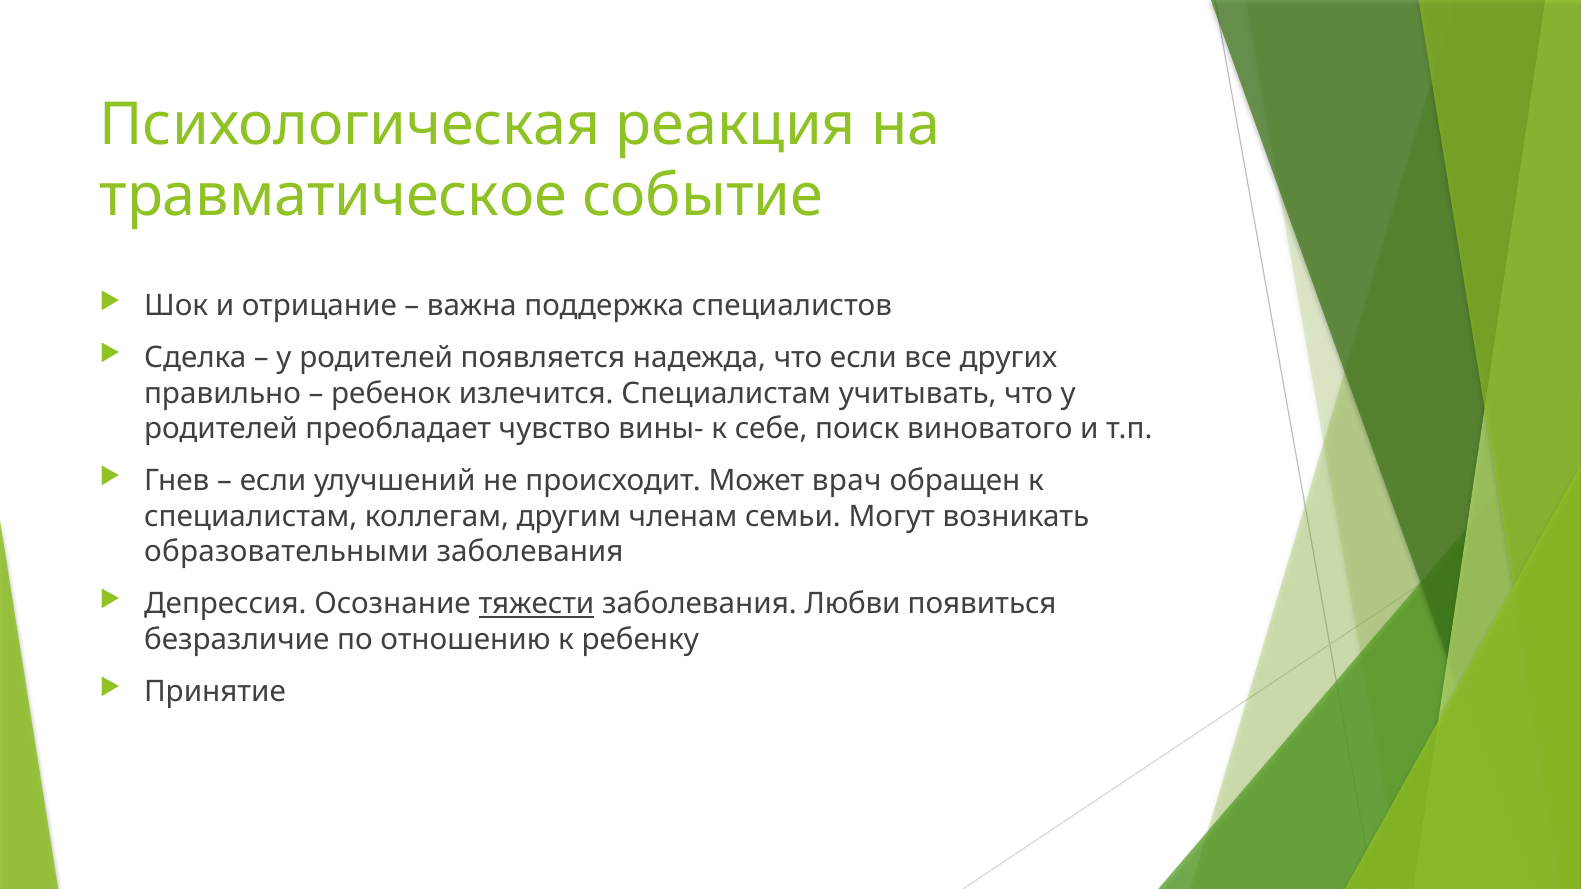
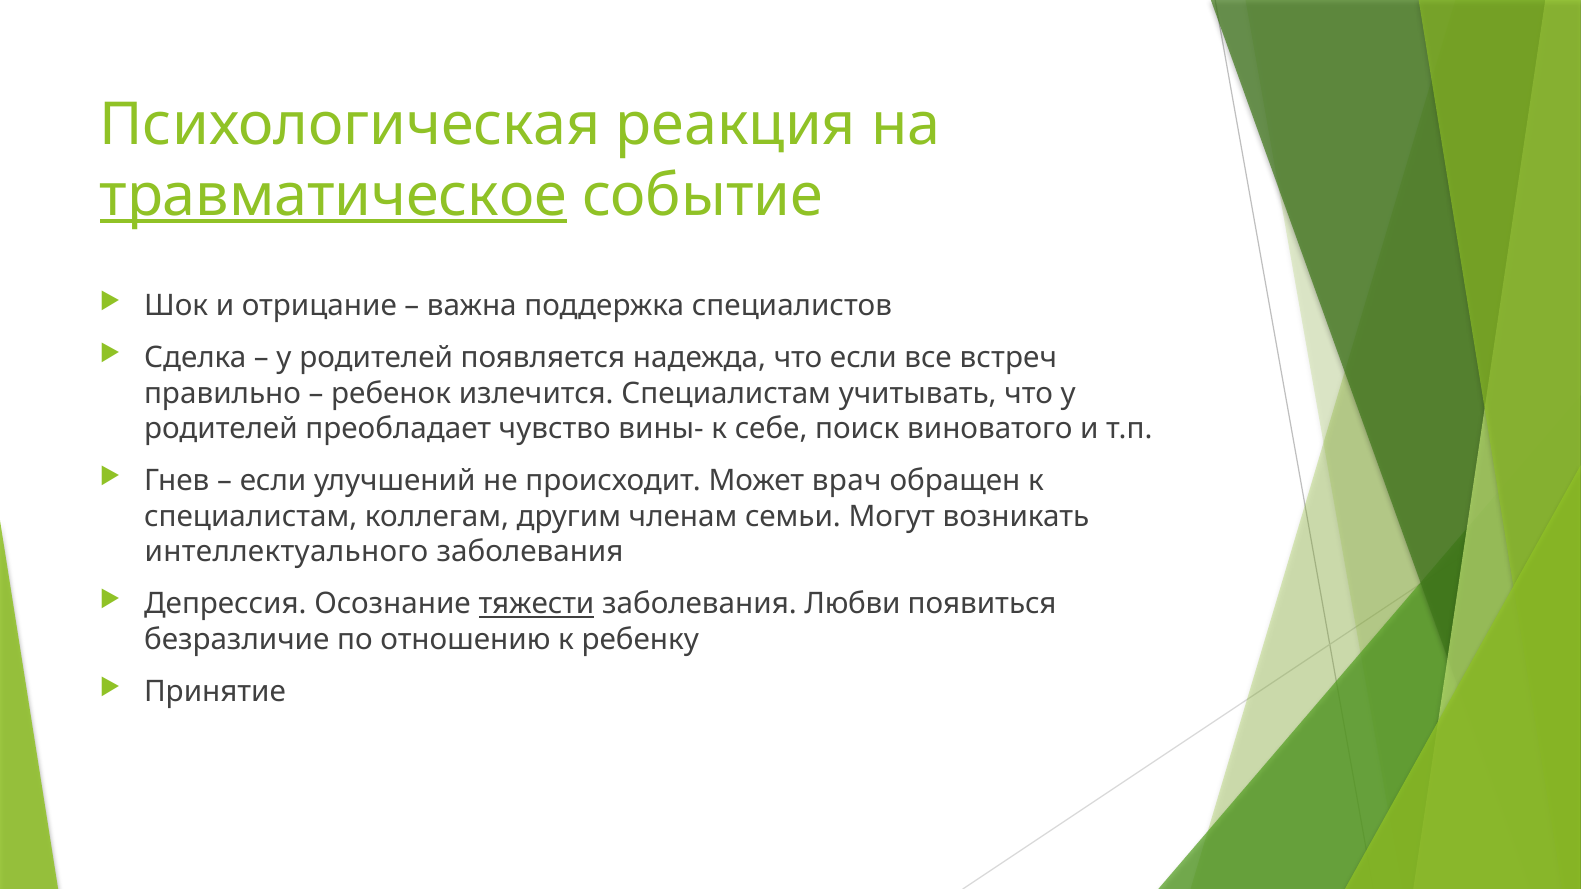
травматическое underline: none -> present
других: других -> встреч
образовательными: образовательными -> интеллектуального
